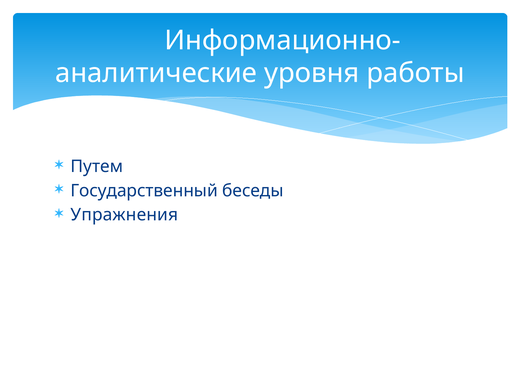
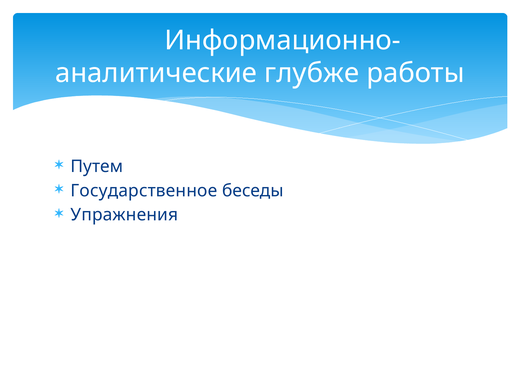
уровня: уровня -> глубже
Государственный: Государственный -> Государственное
